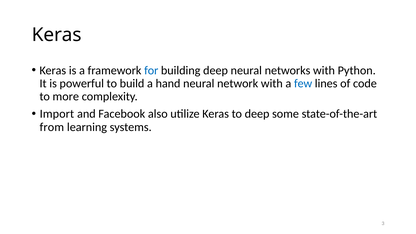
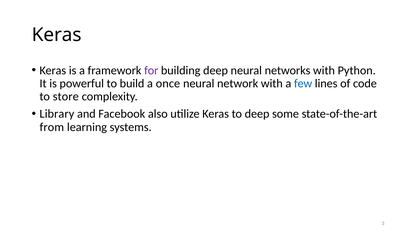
for colour: blue -> purple
hand: hand -> once
more: more -> store
Import: Import -> Library
